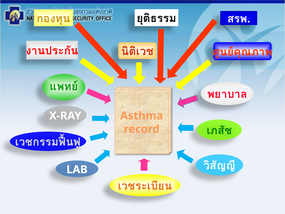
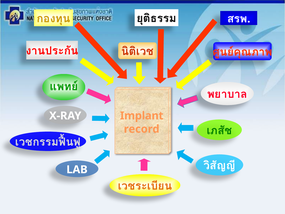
Asthma: Asthma -> Implant
